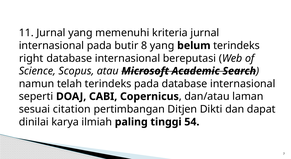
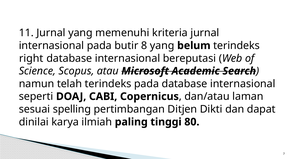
citation: citation -> spelling
54: 54 -> 80
